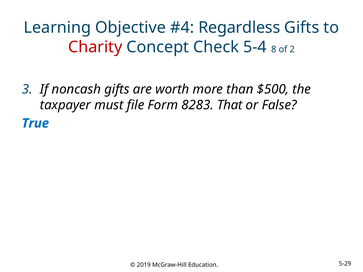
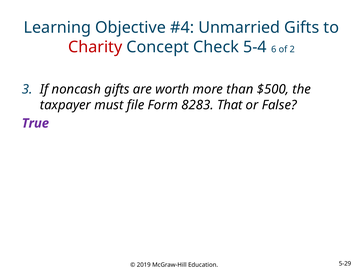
Regardless: Regardless -> Unmarried
8: 8 -> 6
True colour: blue -> purple
